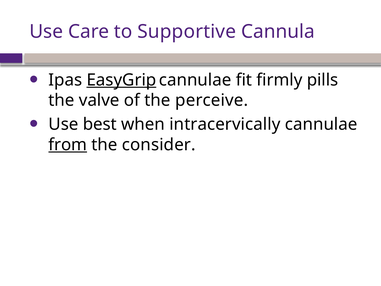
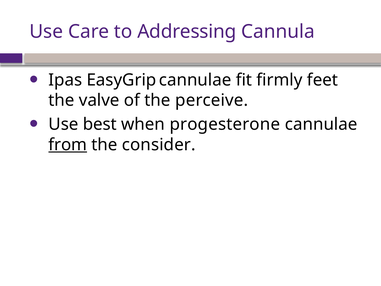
Supportive: Supportive -> Addressing
EasyGrip underline: present -> none
pills: pills -> feet
intracervically: intracervically -> progesterone
